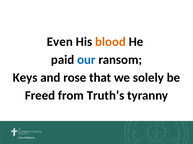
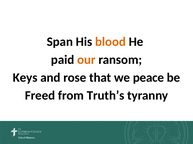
Even: Even -> Span
our colour: blue -> orange
solely: solely -> peace
